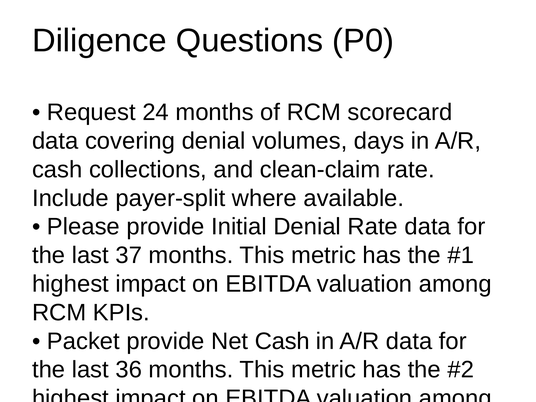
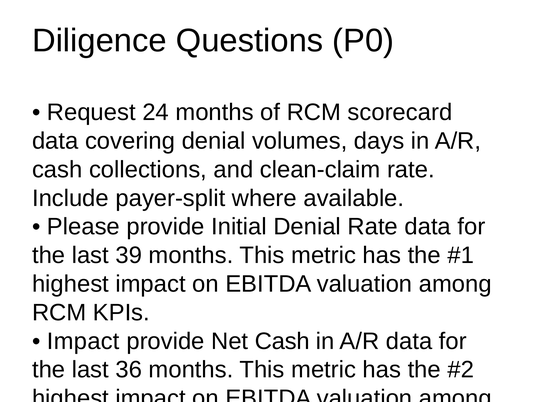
37: 37 -> 39
Packet at (83, 341): Packet -> Impact
